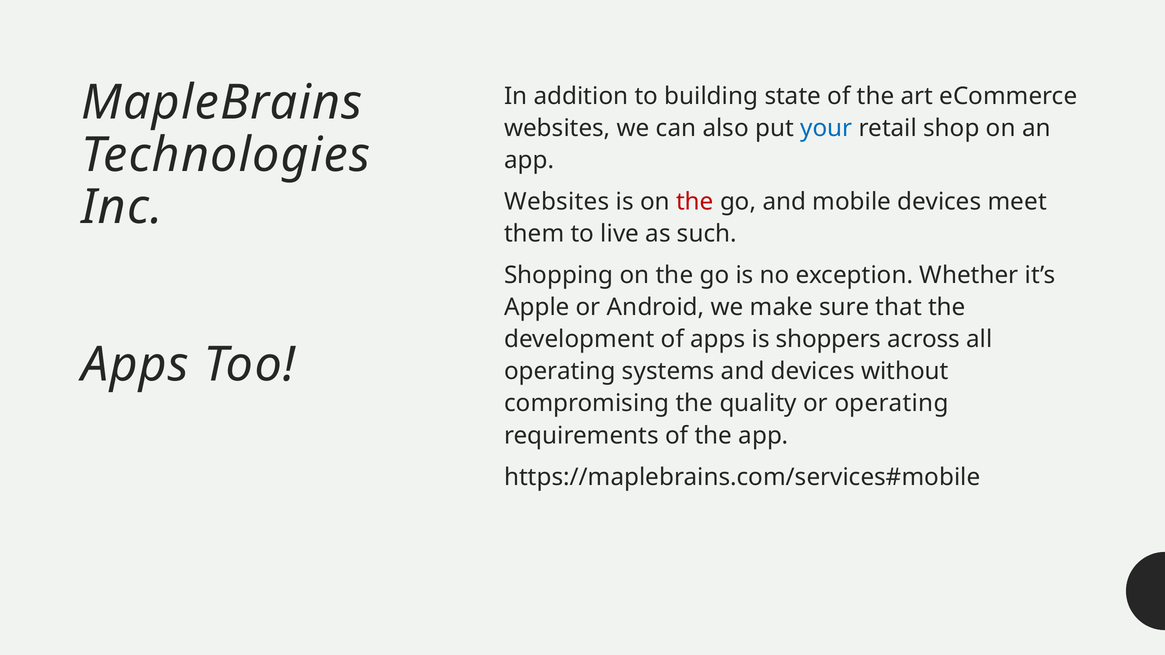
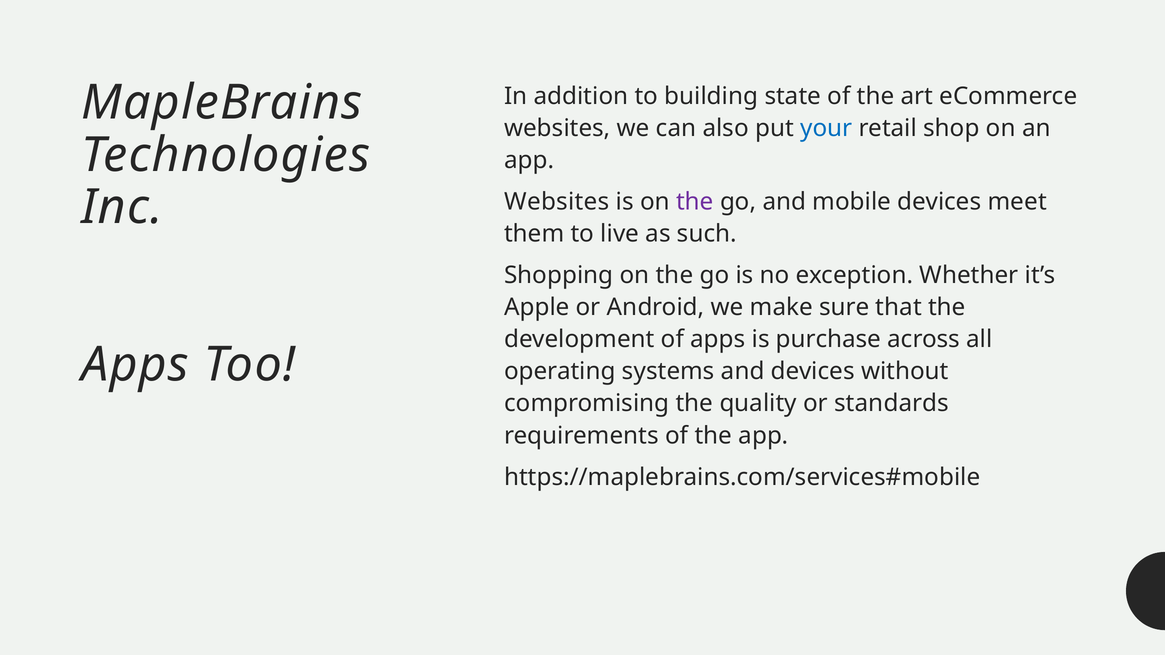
the at (695, 202) colour: red -> purple
shoppers: shoppers -> purchase
or operating: operating -> standards
